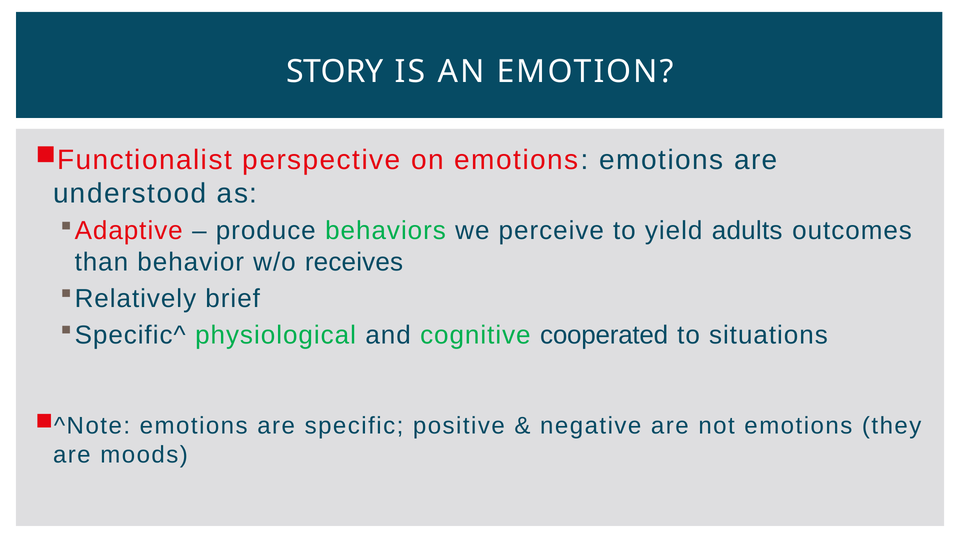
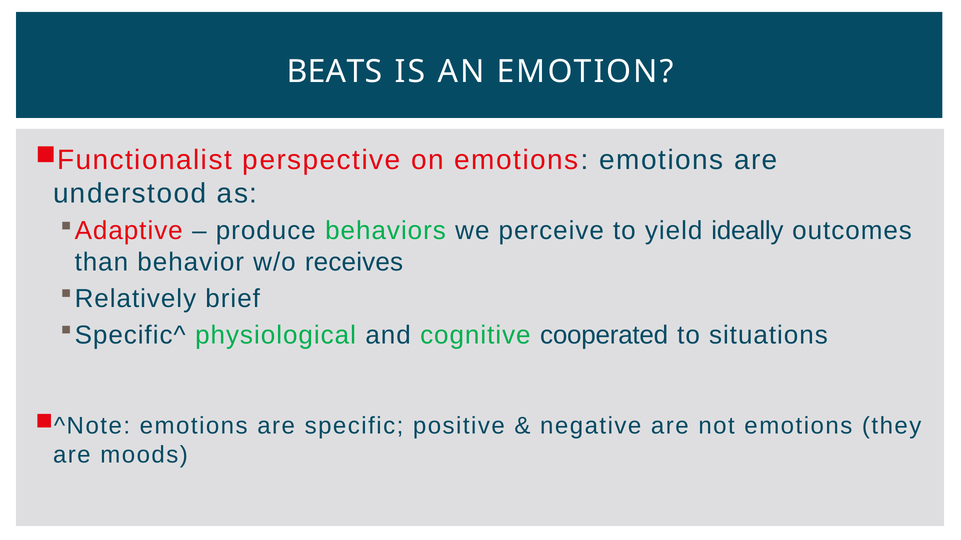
STORY: STORY -> BEATS
adults: adults -> ideally
